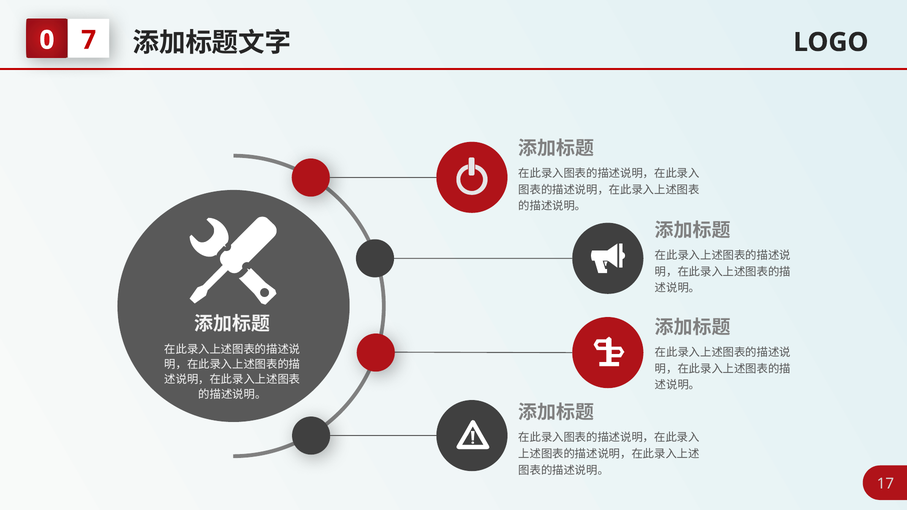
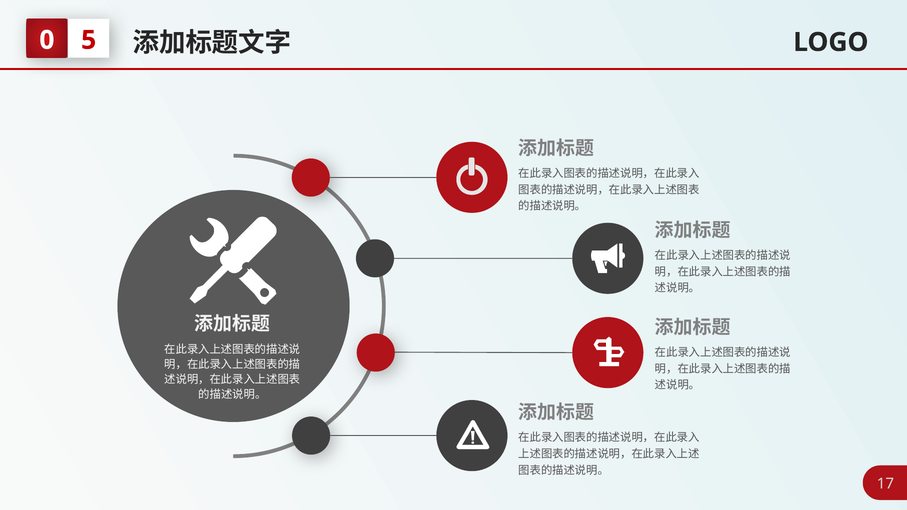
7: 7 -> 5
